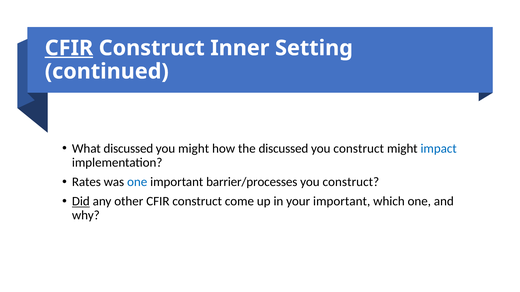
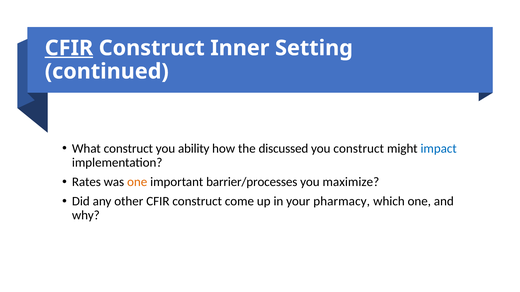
What discussed: discussed -> construct
you might: might -> ability
one at (137, 182) colour: blue -> orange
construct at (351, 182): construct -> maximize
Did underline: present -> none
your important: important -> pharmacy
